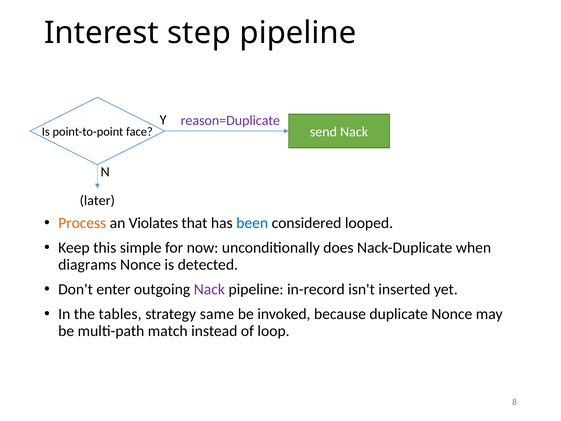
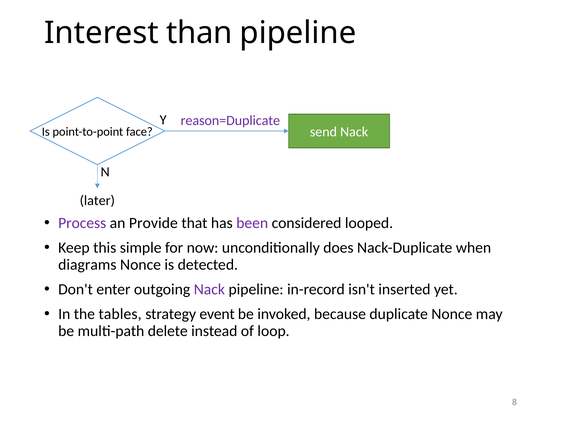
step: step -> than
Process colour: orange -> purple
Violates: Violates -> Provide
been colour: blue -> purple
same: same -> event
match: match -> delete
